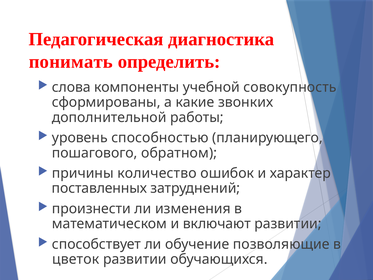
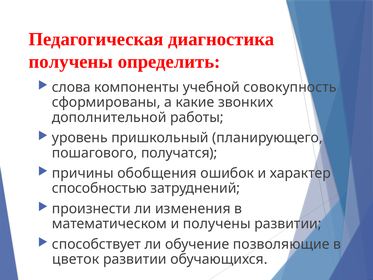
понимать at (71, 62): понимать -> получены
способностью: способностью -> пришкольный
обратном: обратном -> получатся
количество: количество -> обобщения
поставленных: поставленных -> способностью
и включают: включают -> получены
